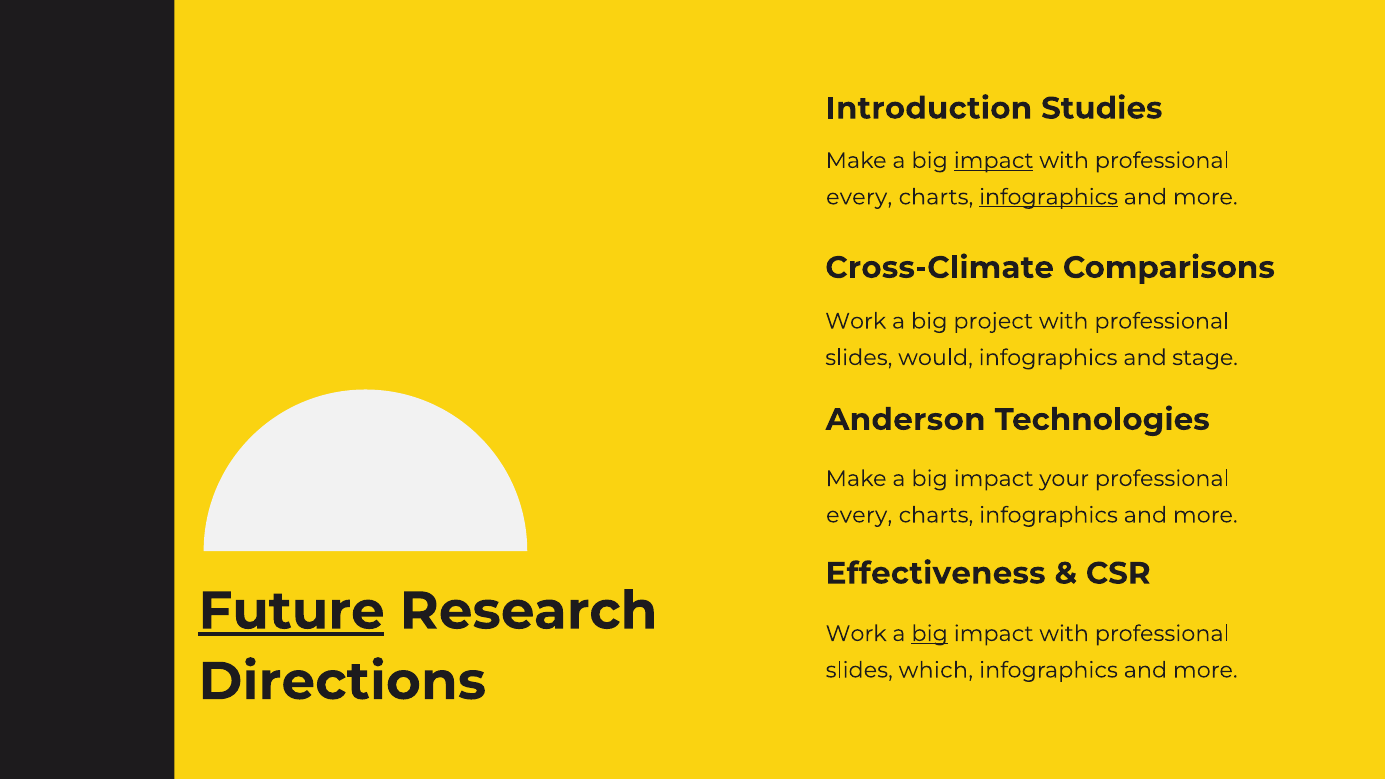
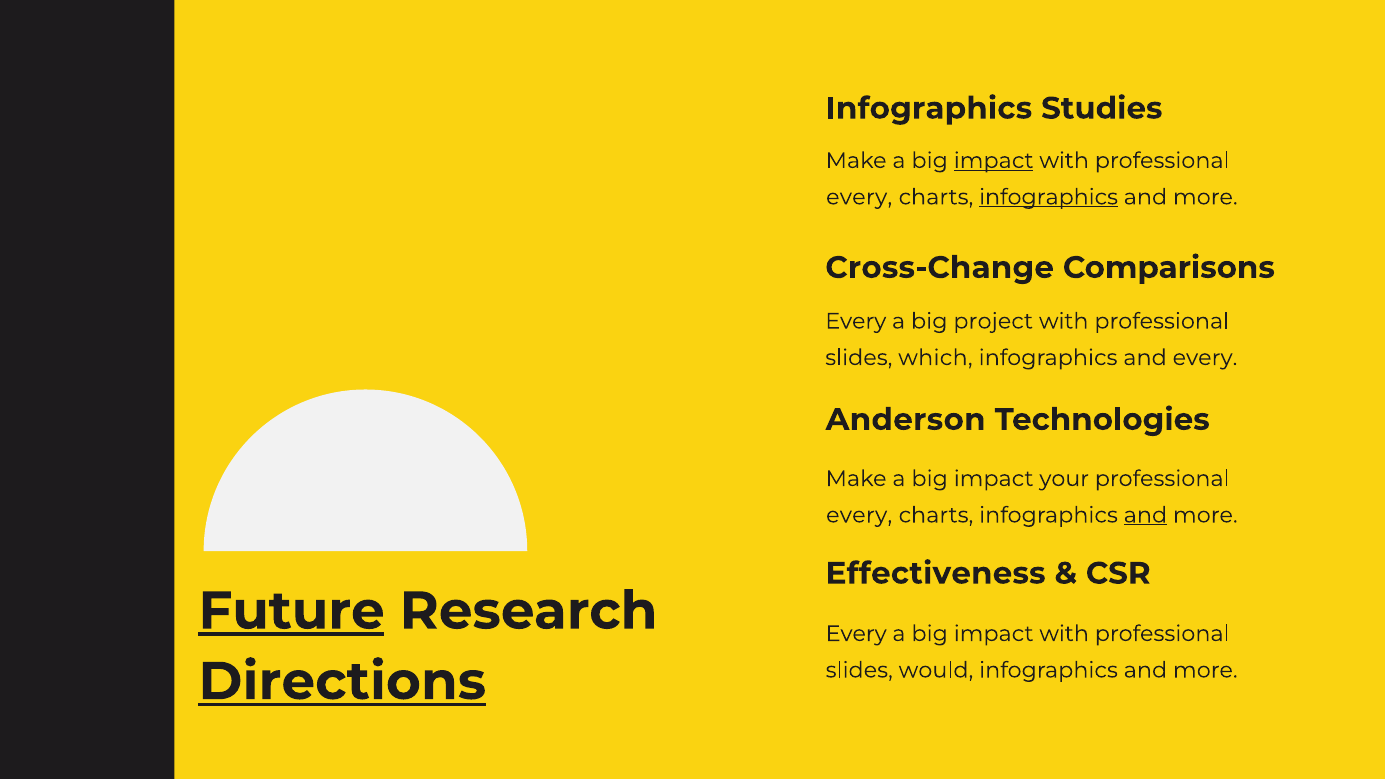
Introduction at (929, 108): Introduction -> Infographics
Cross-Climate: Cross-Climate -> Cross-Change
Work at (856, 321): Work -> Every
would: would -> which
and stage: stage -> every
and at (1145, 515) underline: none -> present
Work at (856, 634): Work -> Every
big at (930, 634) underline: present -> none
which: which -> would
Directions underline: none -> present
